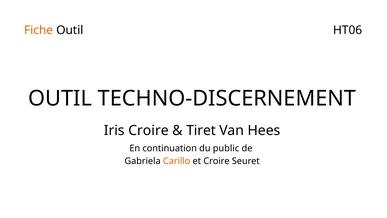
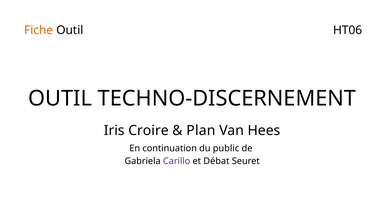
Tiret: Tiret -> Plan
Carillo colour: orange -> purple
et Croire: Croire -> Débat
